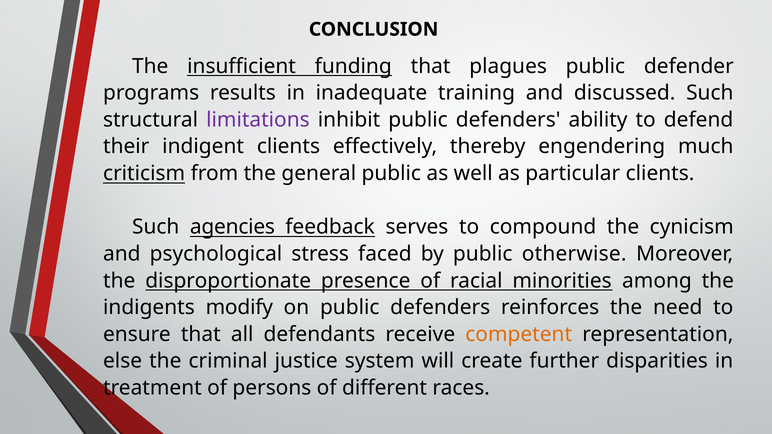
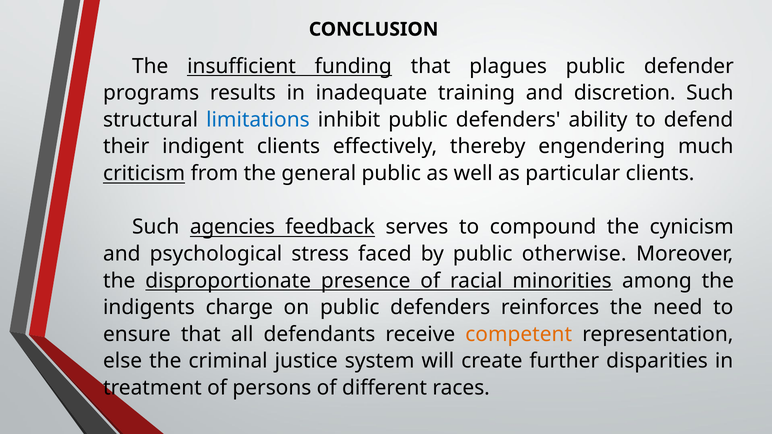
discussed: discussed -> discretion
limitations colour: purple -> blue
modify: modify -> charge
